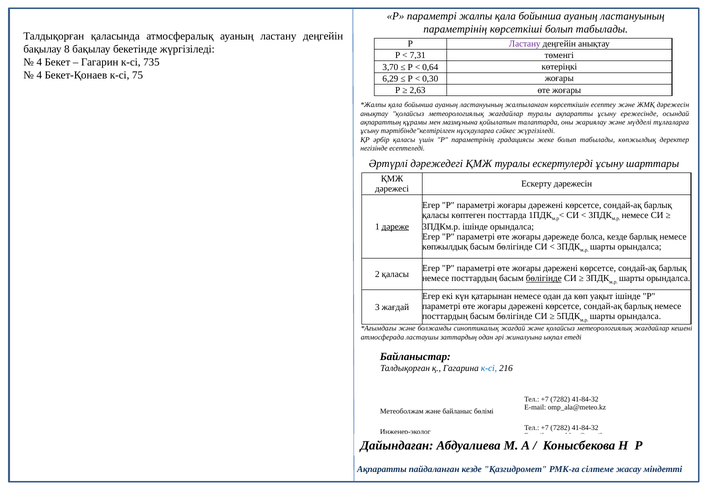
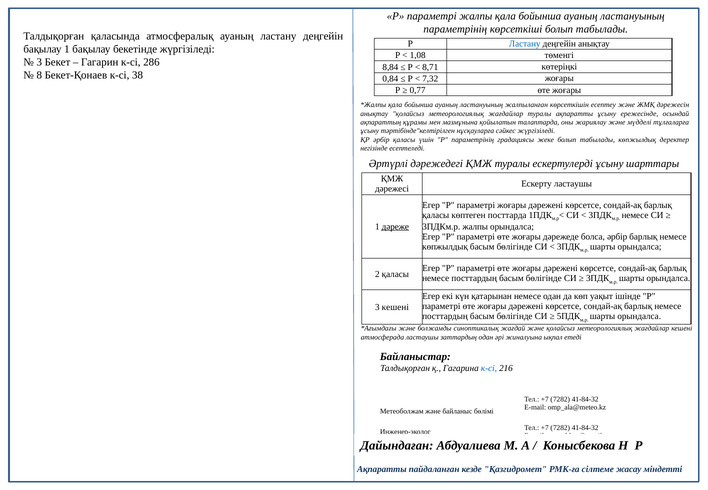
Ластану at (525, 44) colour: purple -> blue
бақылау 8: 8 -> 1
7,31: 7,31 -> 1,08
4 at (39, 62): 4 -> 3
735: 735 -> 286
3,70: 3,70 -> 8,84
0,64: 0,64 -> 8,71
4 at (39, 75): 4 -> 8
75: 75 -> 38
6,29: 6,29 -> 0,84
0,30: 0,30 -> 7,32
2,63: 2,63 -> 0,77
Ескерту дәрежесін: дәрежесін -> ластаушы
3ПДКм.р ішінде: ішінде -> жалпы
болса кезде: кезде -> әрбір
бөлігінде at (544, 278) underline: present -> none
3 жағдай: жағдай -> кешені
